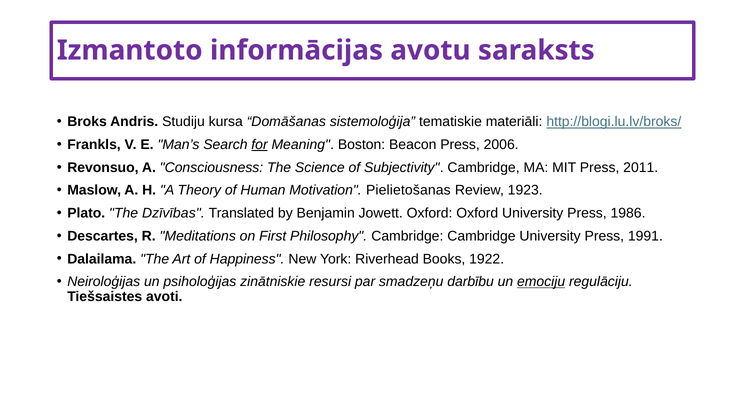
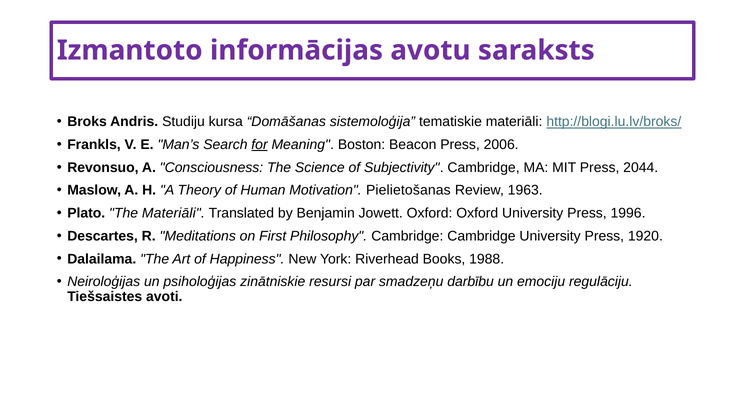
2011: 2011 -> 2044
1923: 1923 -> 1963
The Dzīvības: Dzīvības -> Materiāli
1986: 1986 -> 1996
1991: 1991 -> 1920
1922: 1922 -> 1988
emociju underline: present -> none
